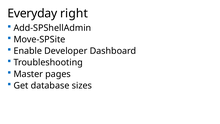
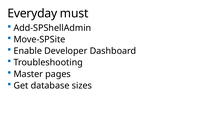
right: right -> must
